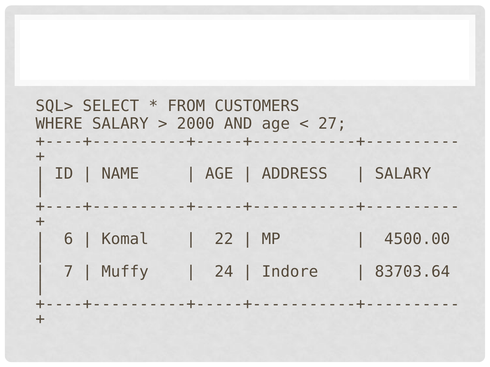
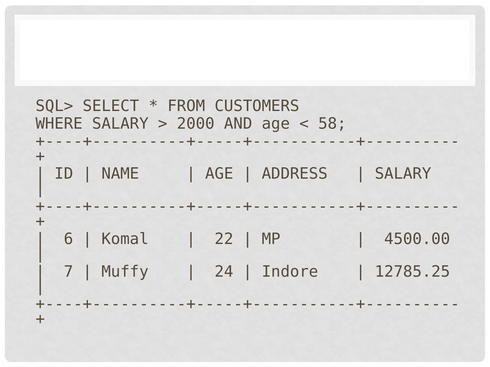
27: 27 -> 58
83703.64: 83703.64 -> 12785.25
